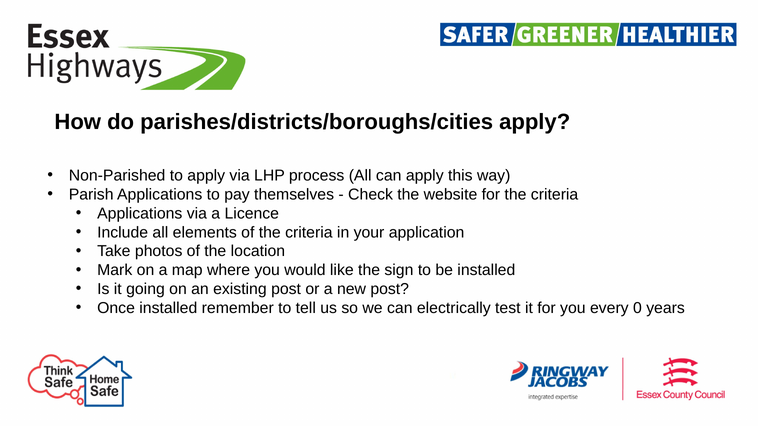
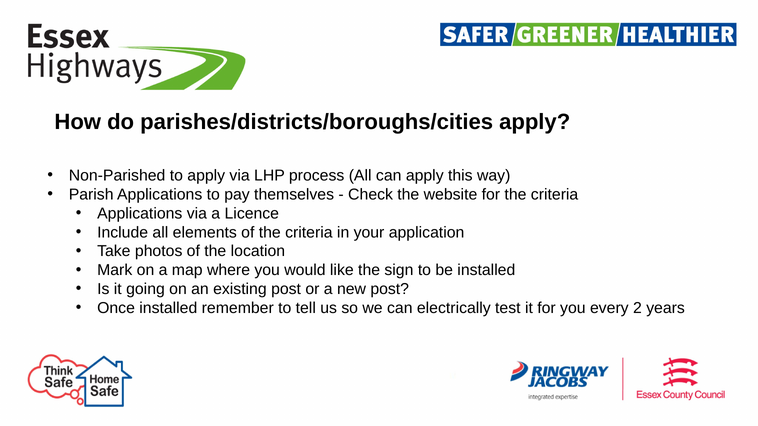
0: 0 -> 2
